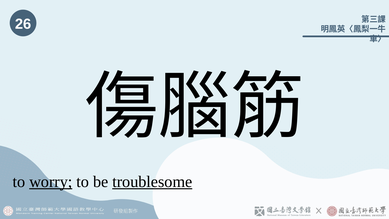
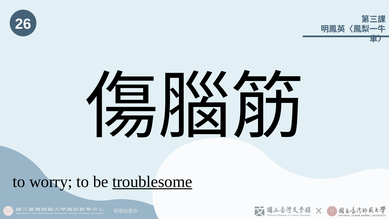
worry underline: present -> none
